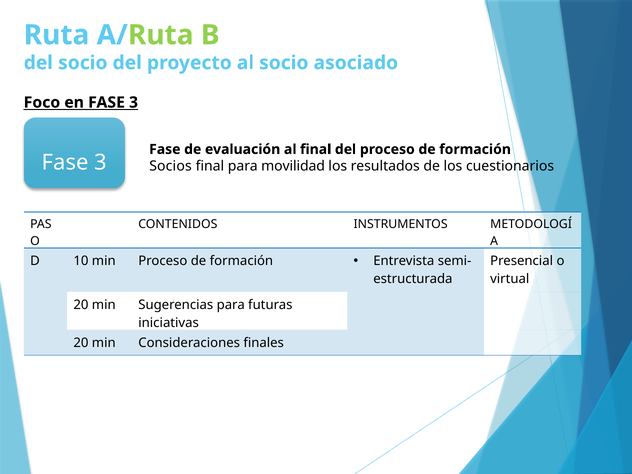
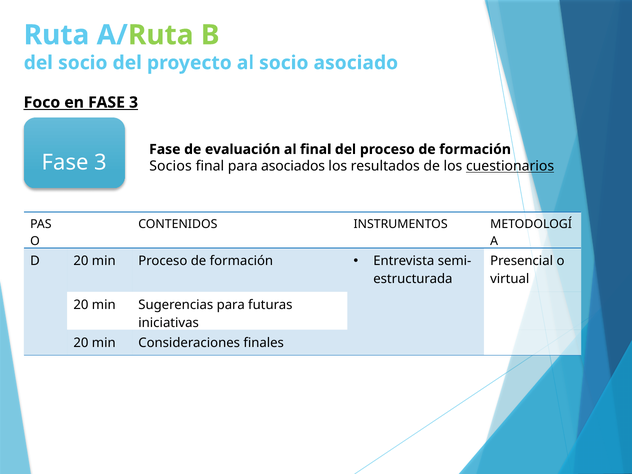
movilidad: movilidad -> asociados
cuestionarios underline: none -> present
D 10: 10 -> 20
